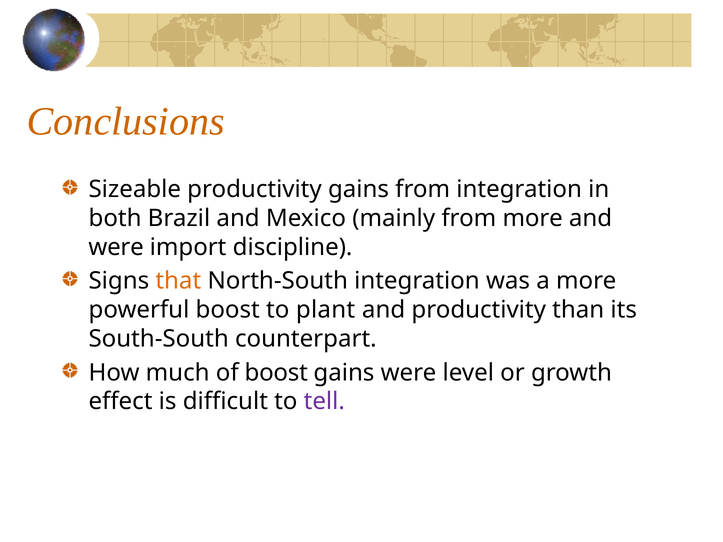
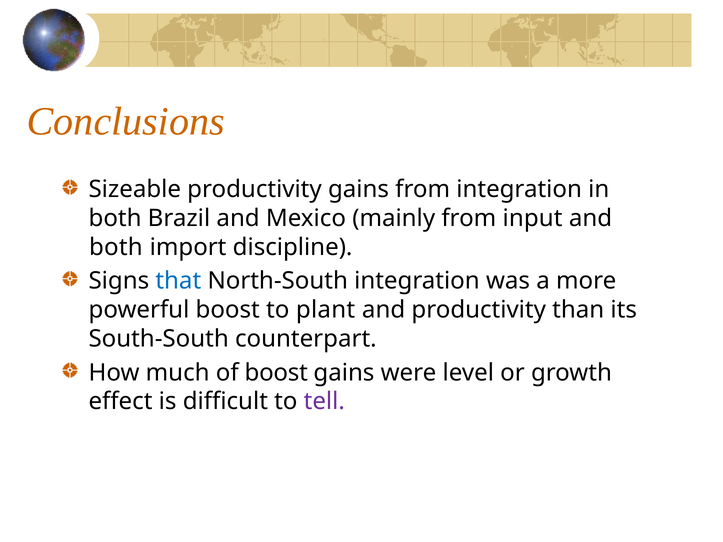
from more: more -> input
were at (116, 247): were -> both
that colour: orange -> blue
